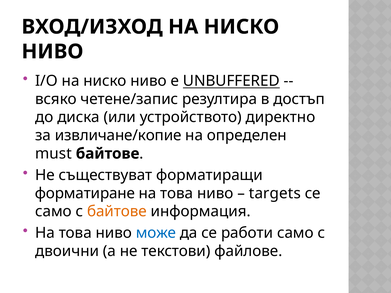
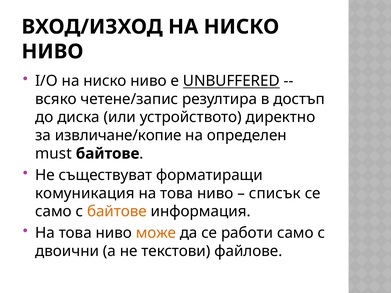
форматиране: форматиране -> комуникация
targets: targets -> списък
може colour: blue -> orange
